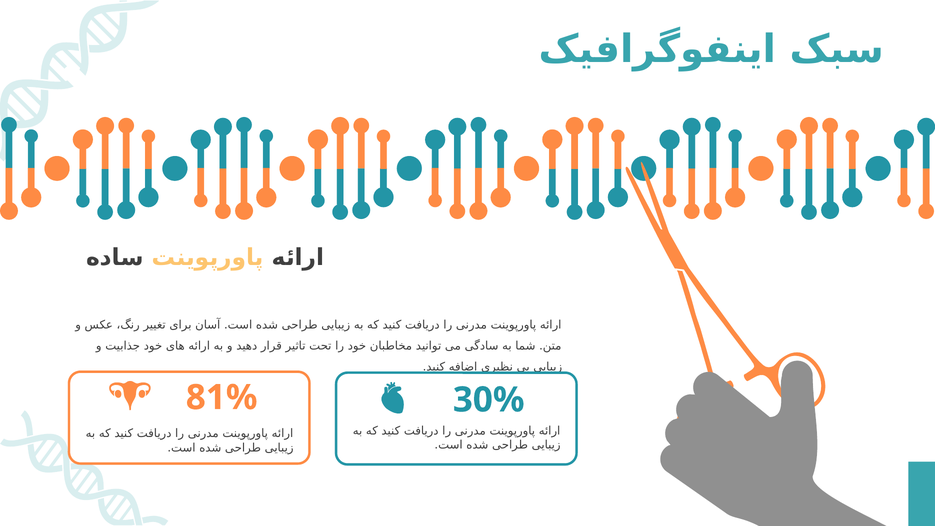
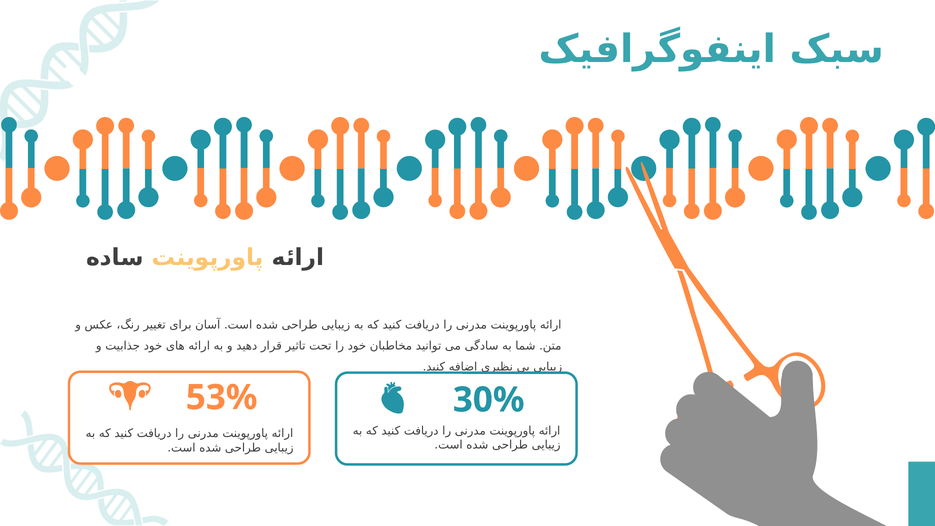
81%: 81% -> 53%
